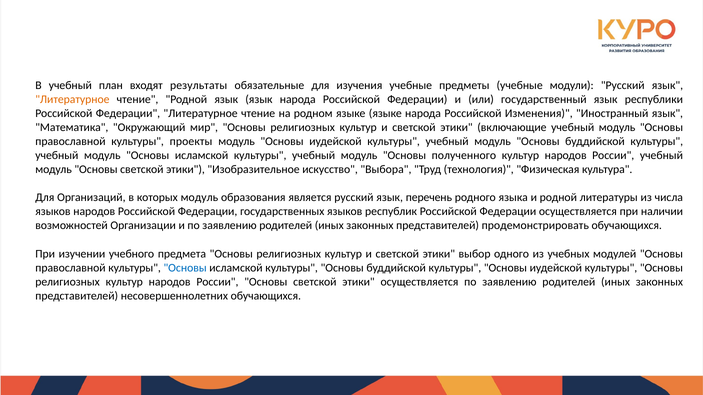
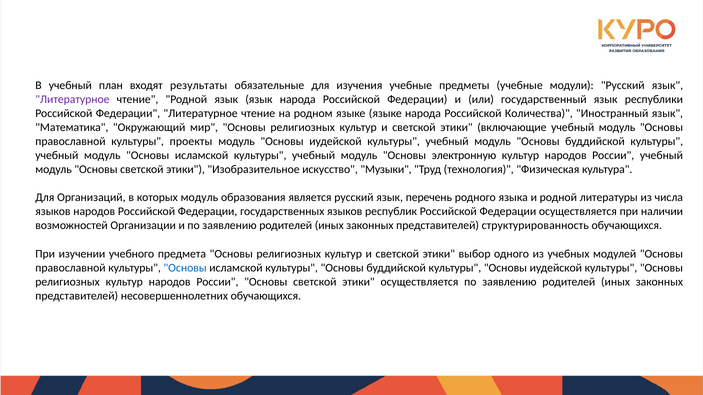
Литературное at (72, 99) colour: orange -> purple
Изменения: Изменения -> Количества
полученного: полученного -> электронную
Выбора: Выбора -> Музыки
продемонстрировать: продемонстрировать -> структурированность
